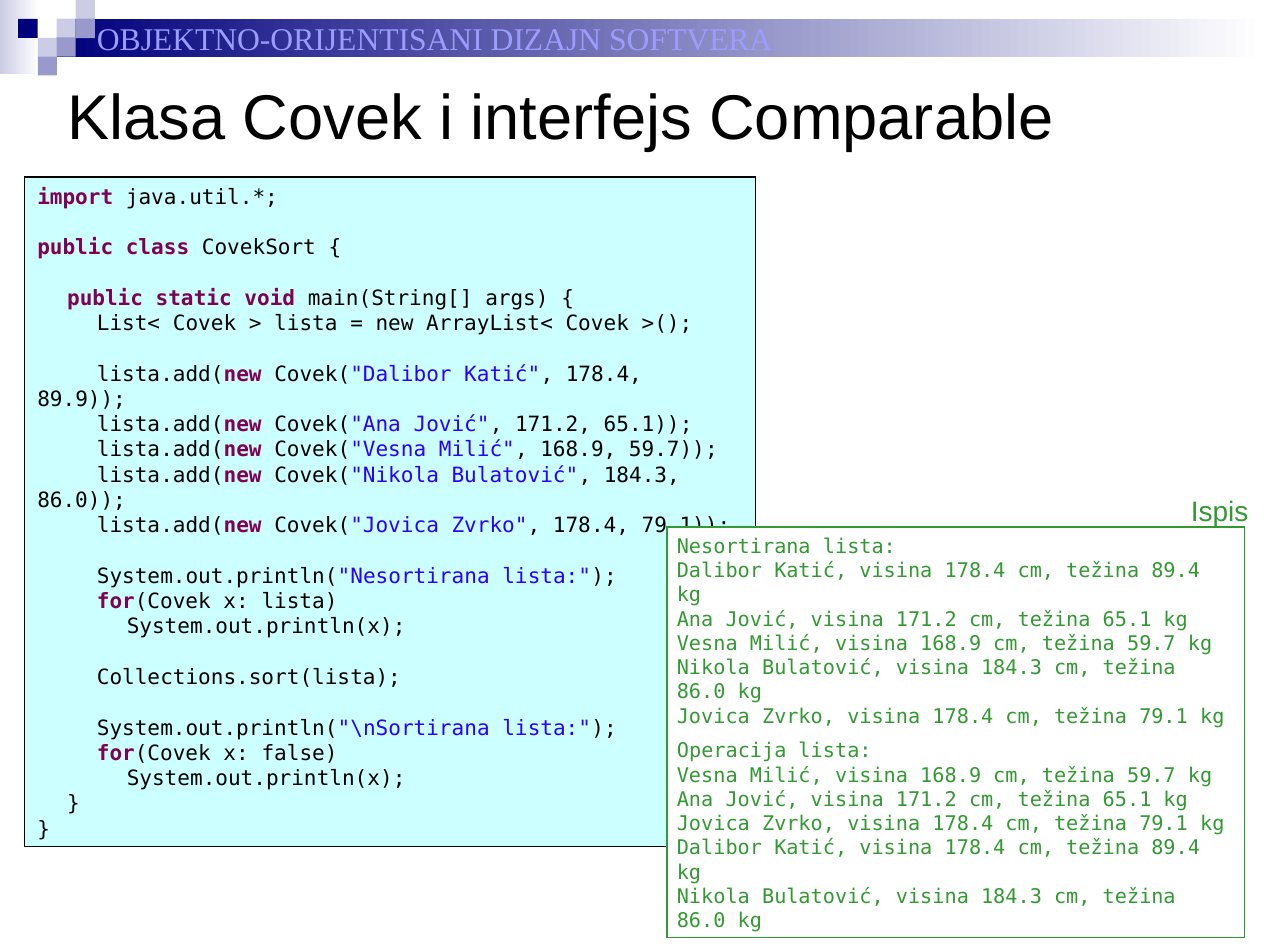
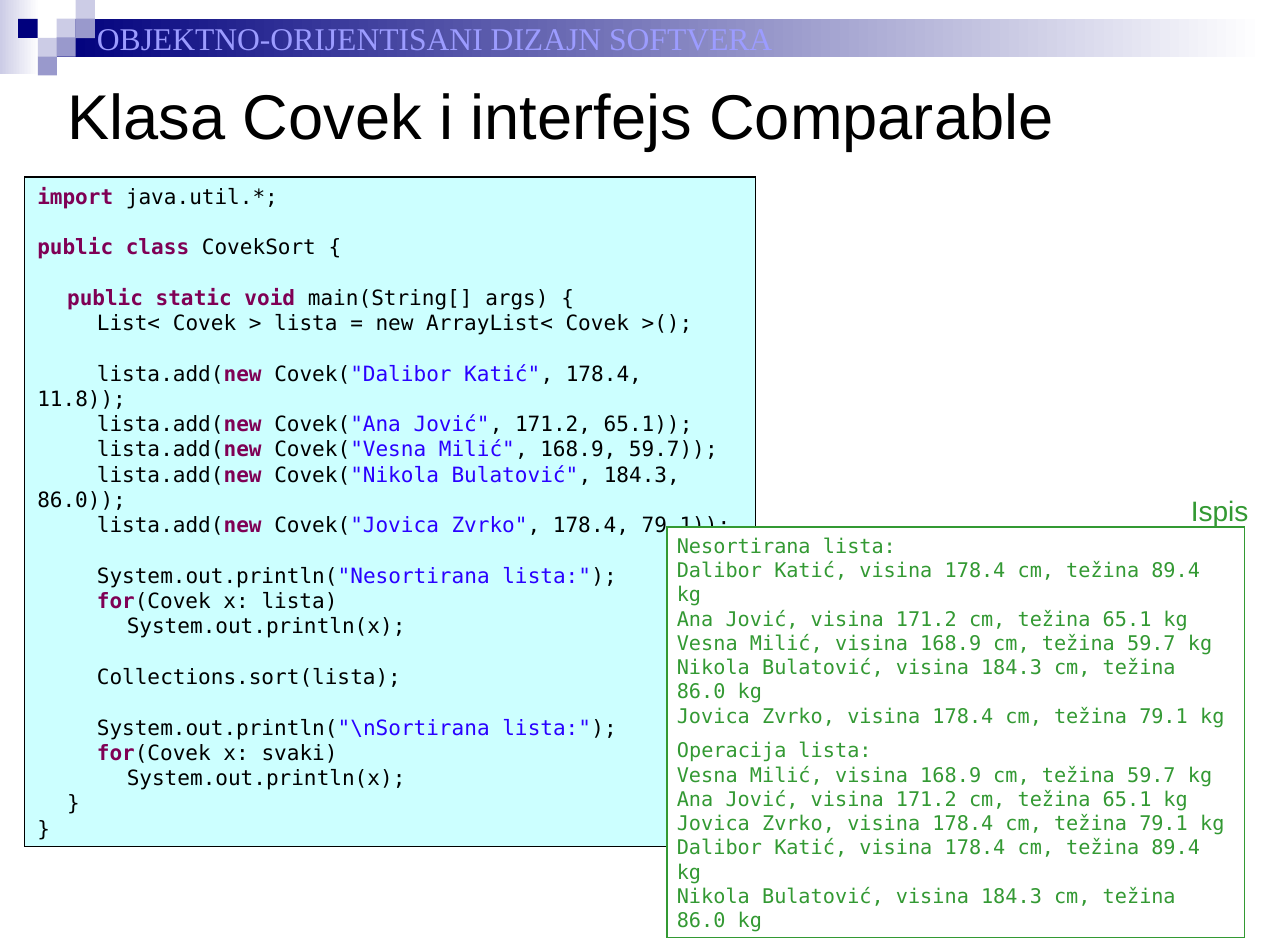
89.9: 89.9 -> 11.8
false: false -> svaki
